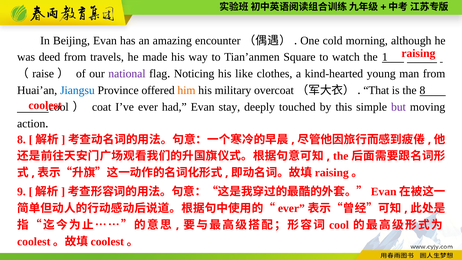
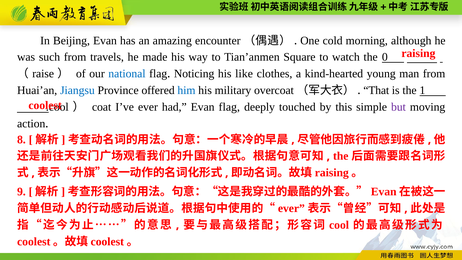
deed: deed -> such
1: 1 -> 0
national colour: purple -> blue
him colour: orange -> blue
the 8: 8 -> 1
Evan stay: stay -> flag
